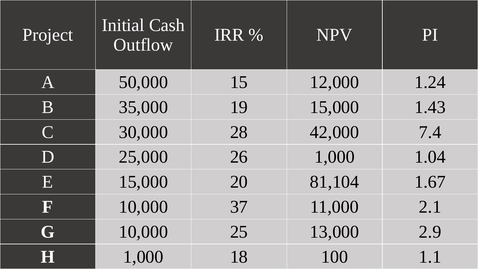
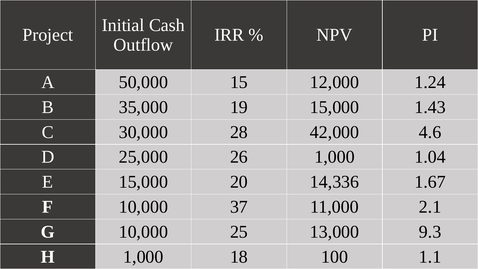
7.4: 7.4 -> 4.6
81,104: 81,104 -> 14,336
2.9: 2.9 -> 9.3
